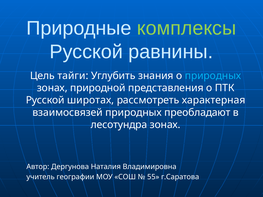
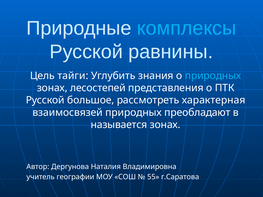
комплексы colour: light green -> light blue
природной: природной -> лесостепей
широтах: широтах -> большое
лесотундра: лесотундра -> называется
